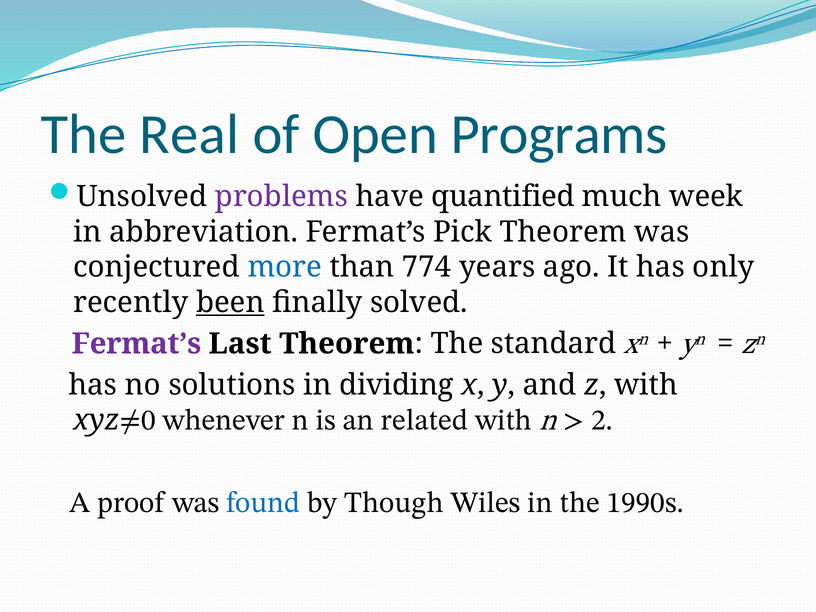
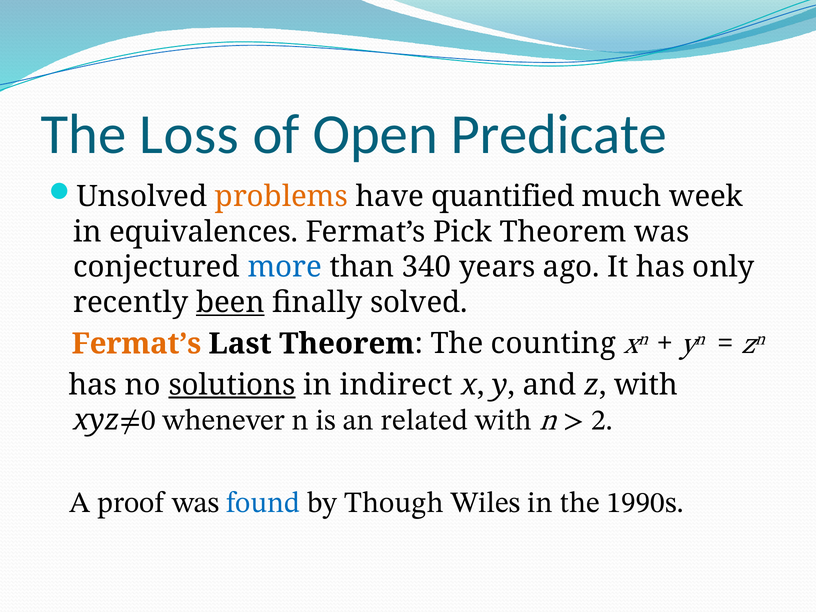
Real: Real -> Loss
Programs: Programs -> Predicate
problems colour: purple -> orange
abbreviation: abbreviation -> equivalences
774: 774 -> 340
Fermat’s at (136, 344) colour: purple -> orange
standard: standard -> counting
solutions underline: none -> present
dividing: dividing -> indirect
